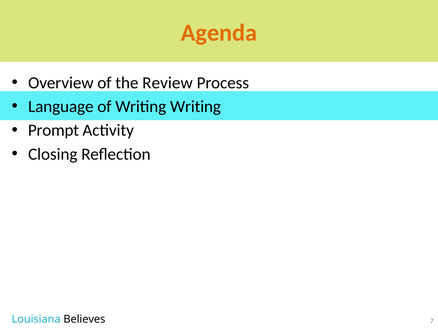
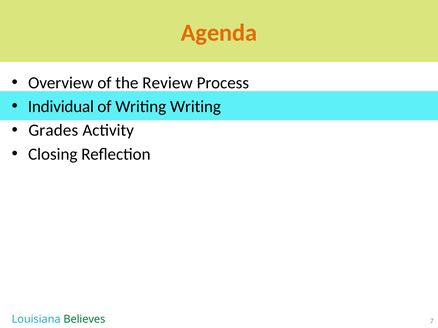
Language: Language -> Individual
Prompt: Prompt -> Grades
Believes colour: black -> green
